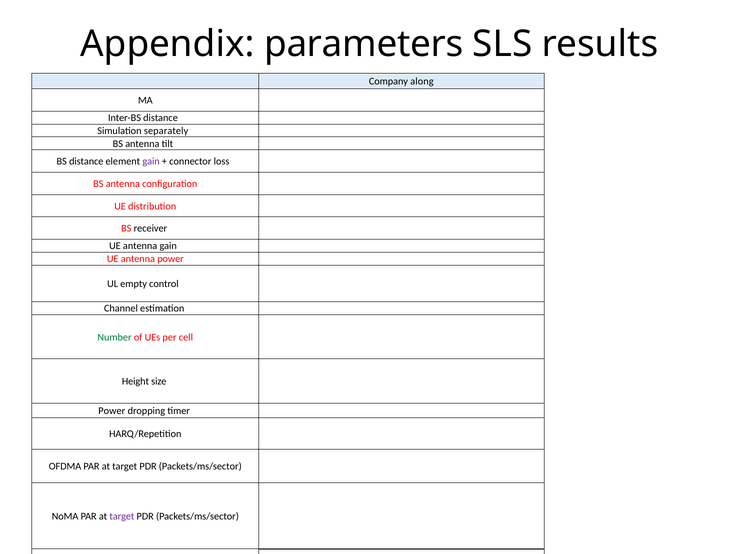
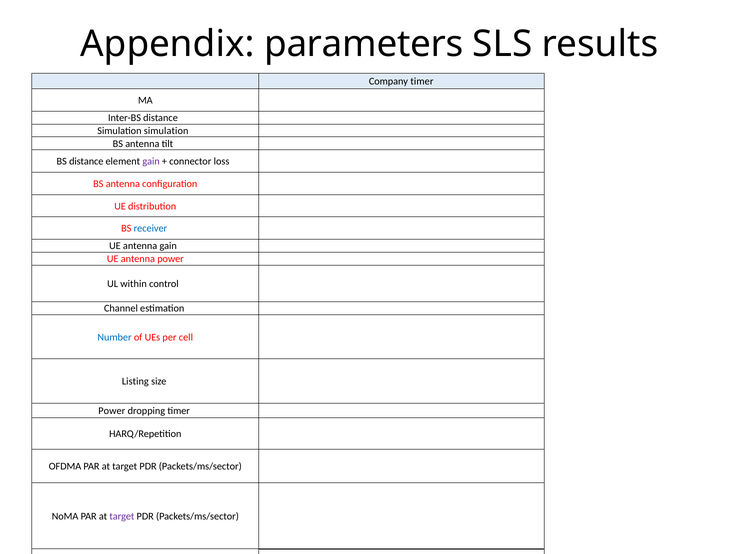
Company along: along -> timer
Simulation separately: separately -> simulation
receiver colour: black -> blue
empty: empty -> within
Number colour: green -> blue
Height: Height -> Listing
